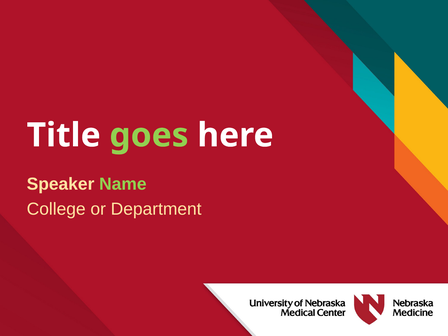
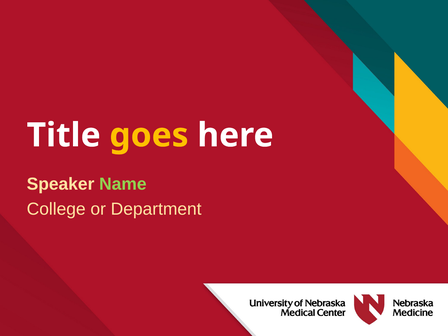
goes colour: light green -> yellow
